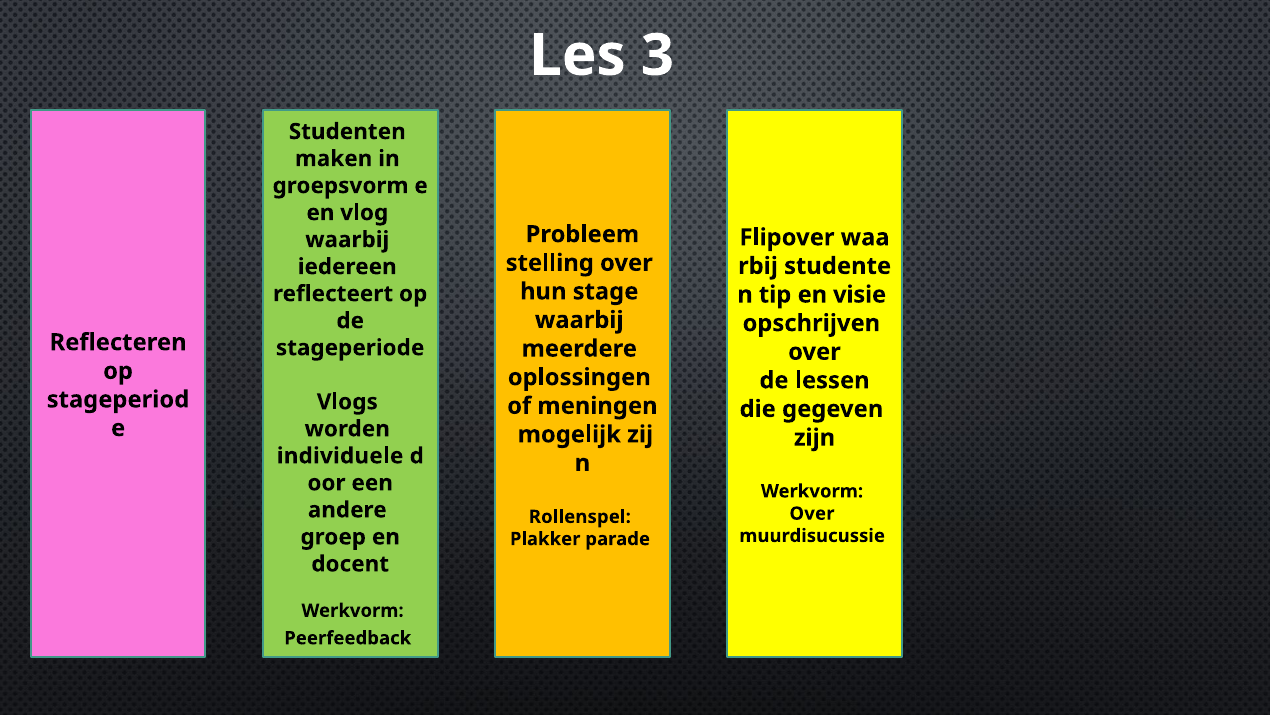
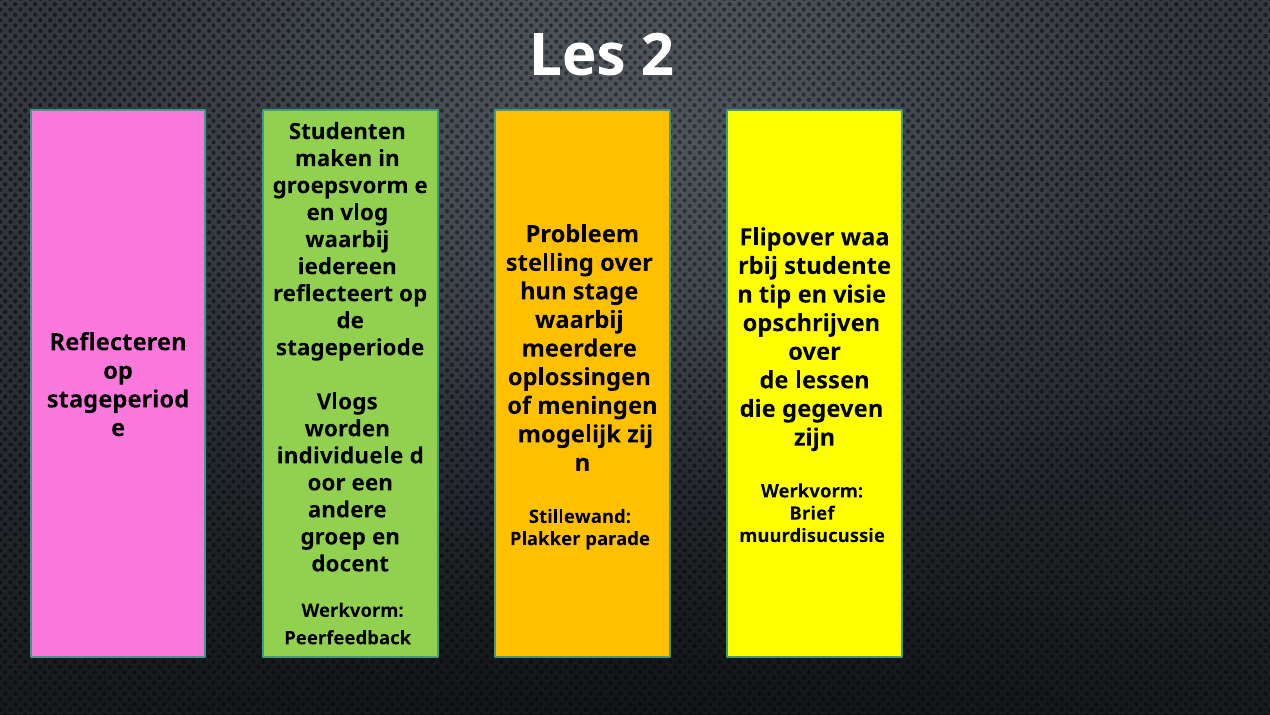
3: 3 -> 2
Over at (812, 513): Over -> Brief
Rollenspel: Rollenspel -> Stillewand
